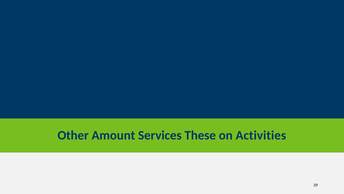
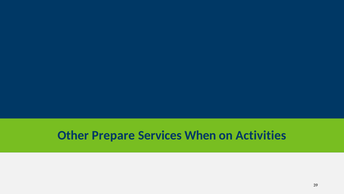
Amount: Amount -> Prepare
These: These -> When
